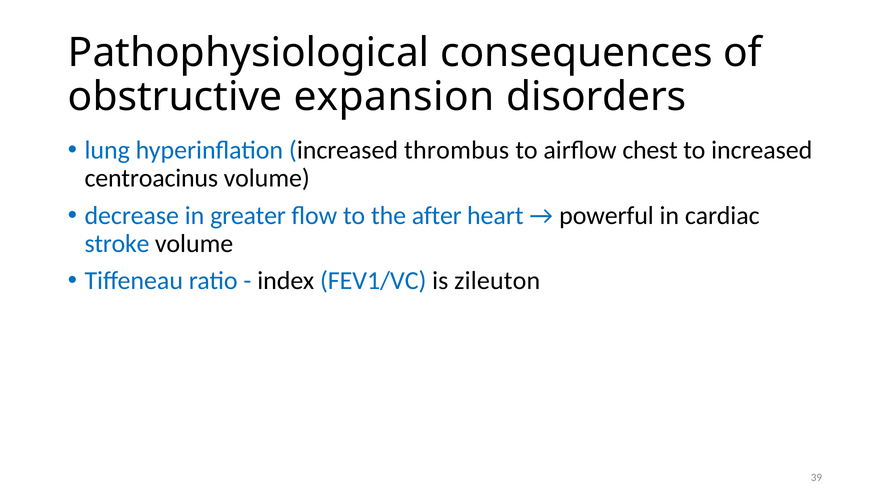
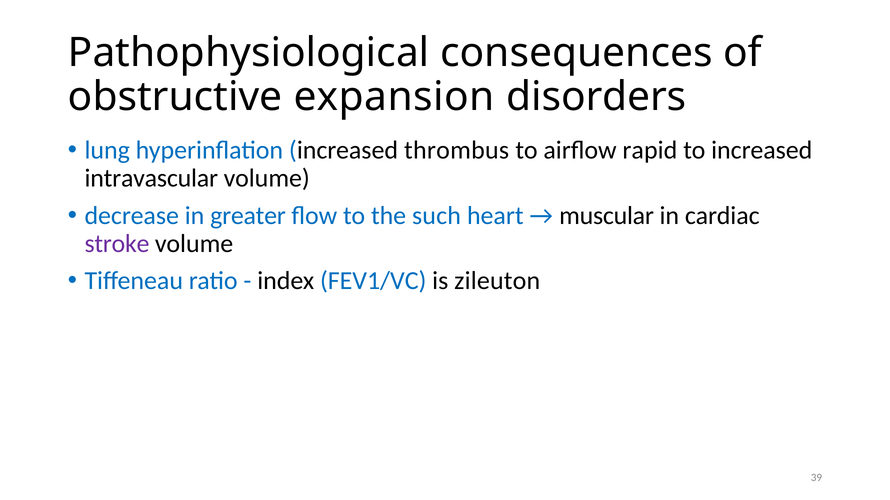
chest: chest -> rapid
centroacinus: centroacinus -> intravascular
after: after -> such
powerful: powerful -> muscular
stroke colour: blue -> purple
